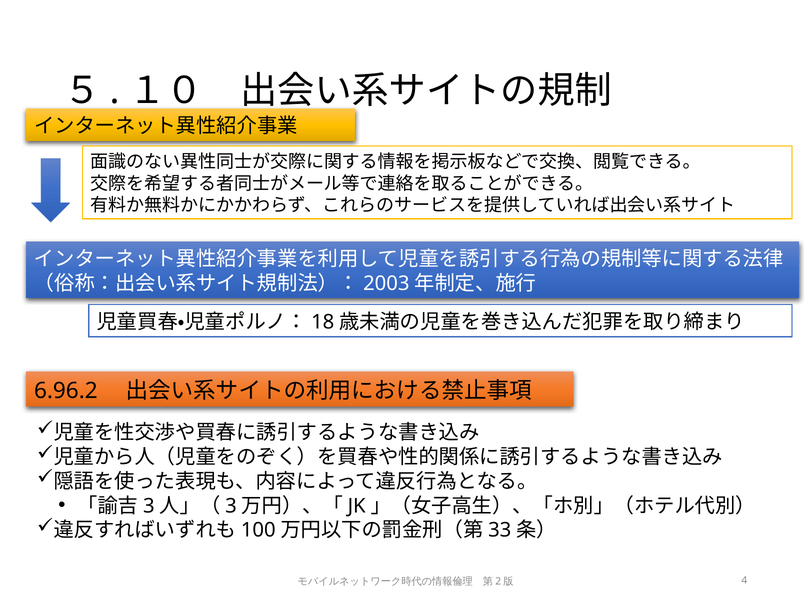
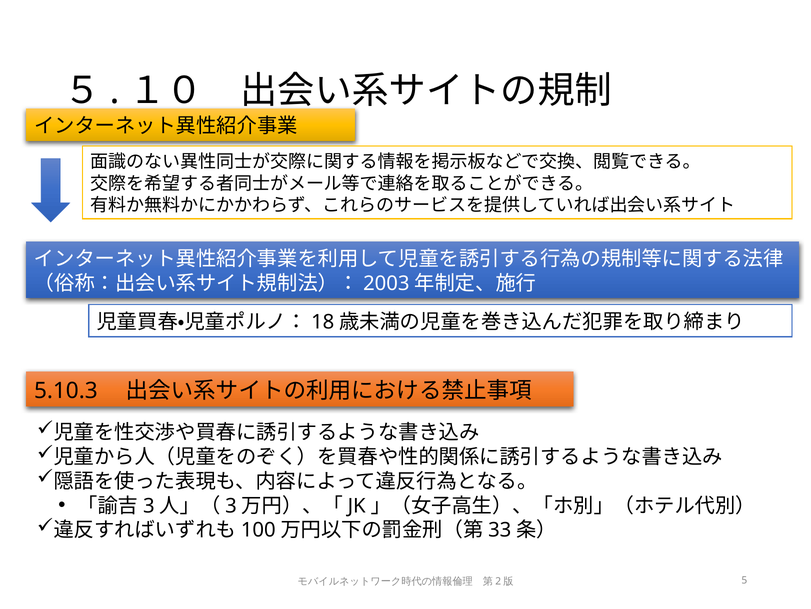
6.96.2: 6.96.2 -> 5.10.3
4: 4 -> 5
